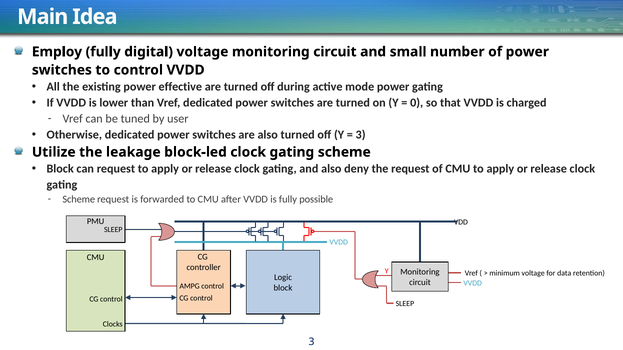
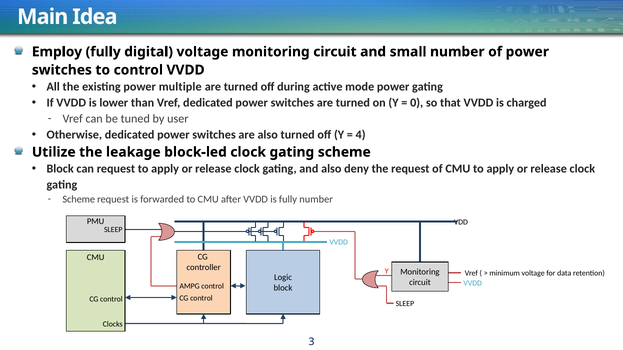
effective: effective -> multiple
3 at (361, 135): 3 -> 4
fully possible: possible -> number
